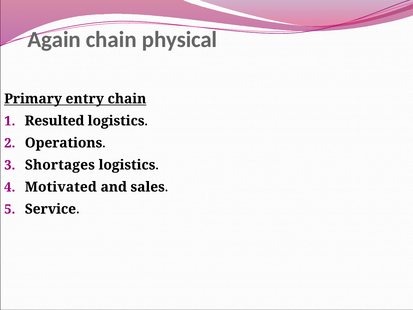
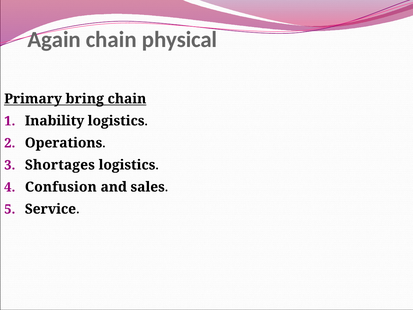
entry: entry -> bring
Resulted: Resulted -> Inability
Motivated: Motivated -> Confusion
